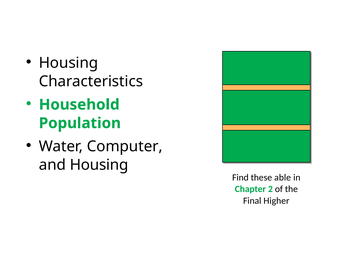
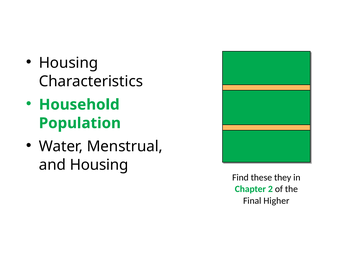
Computer: Computer -> Menstrual
able: able -> they
